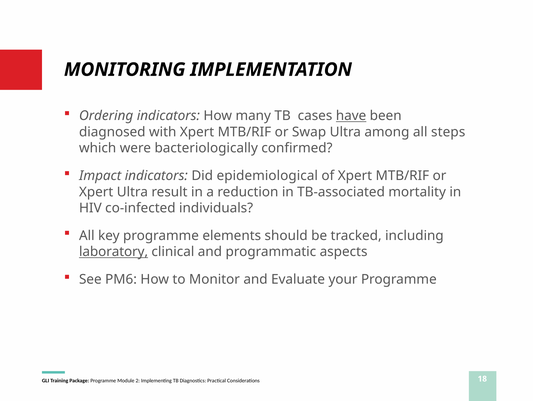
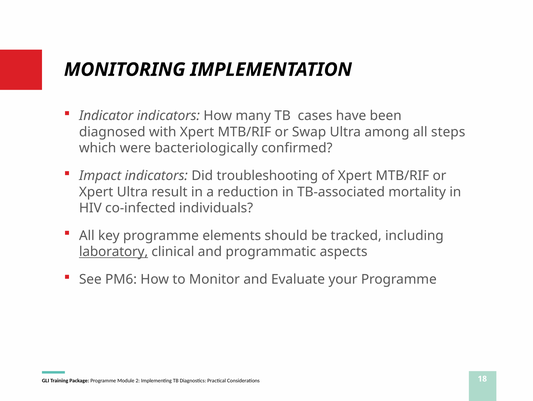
Ordering: Ordering -> Indicator
have underline: present -> none
epidemiological: epidemiological -> troubleshooting
